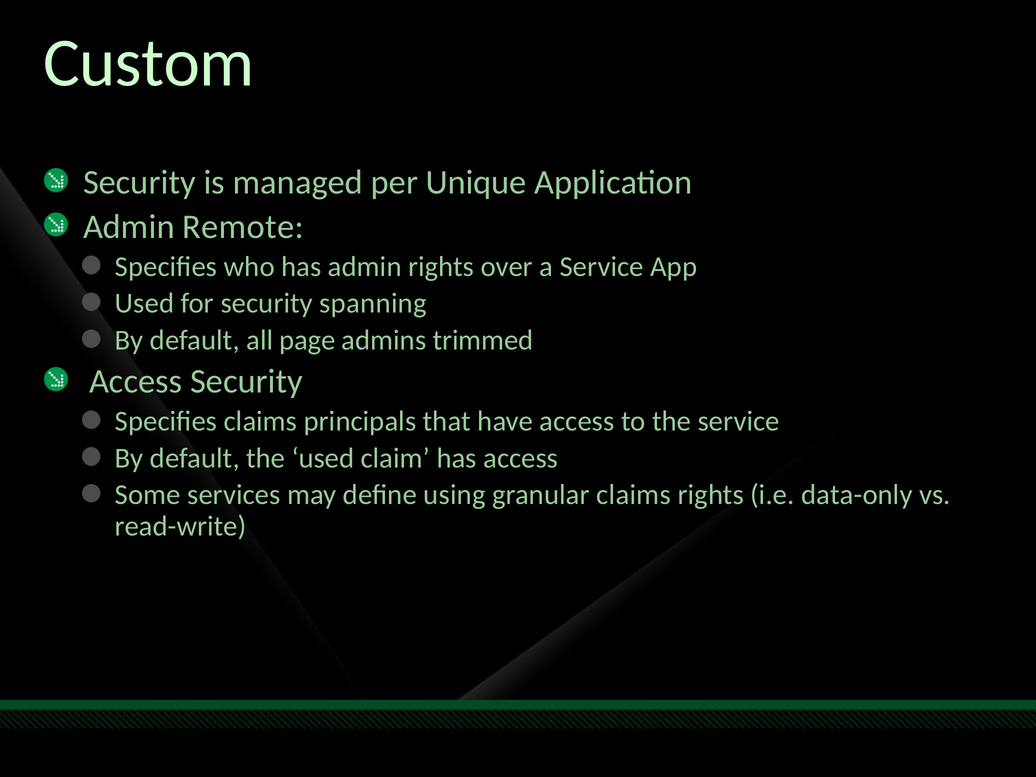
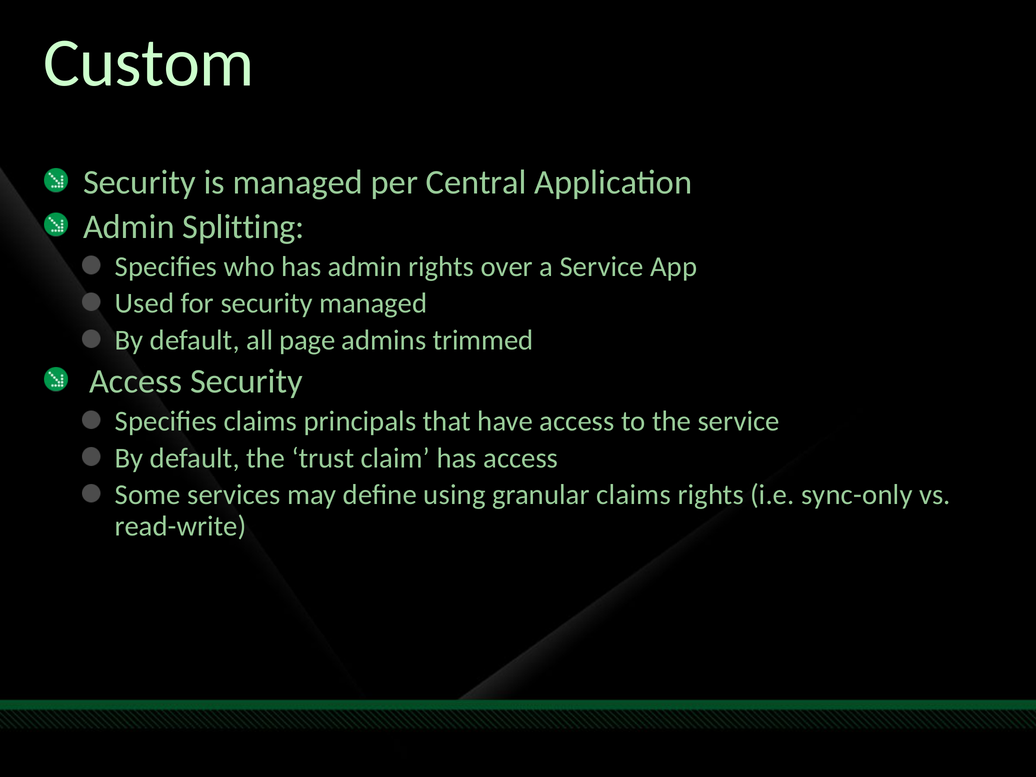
Unique: Unique -> Central
Remote: Remote -> Splitting
security spanning: spanning -> managed
the used: used -> trust
data-only: data-only -> sync-only
